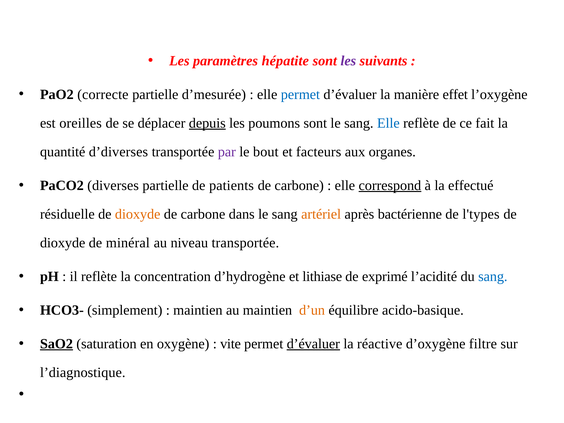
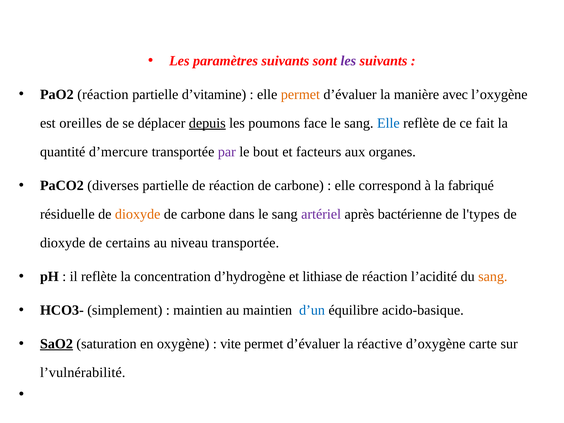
paramètres hépatite: hépatite -> suivants
PaO2 correcte: correcte -> réaction
d’mesurée: d’mesurée -> d’vitamine
permet at (300, 94) colour: blue -> orange
effet: effet -> avec
poumons sont: sont -> face
d’diverses: d’diverses -> d’mercure
partielle de patients: patients -> réaction
correspond underline: present -> none
effectué: effectué -> fabriqué
artériel colour: orange -> purple
minéral: minéral -> certains
exprimé at (385, 277): exprimé -> réaction
sang at (493, 277) colour: blue -> orange
d’un colour: orange -> blue
d’évaluer at (313, 344) underline: present -> none
filtre: filtre -> carte
l’diagnostique: l’diagnostique -> l’vulnérabilité
